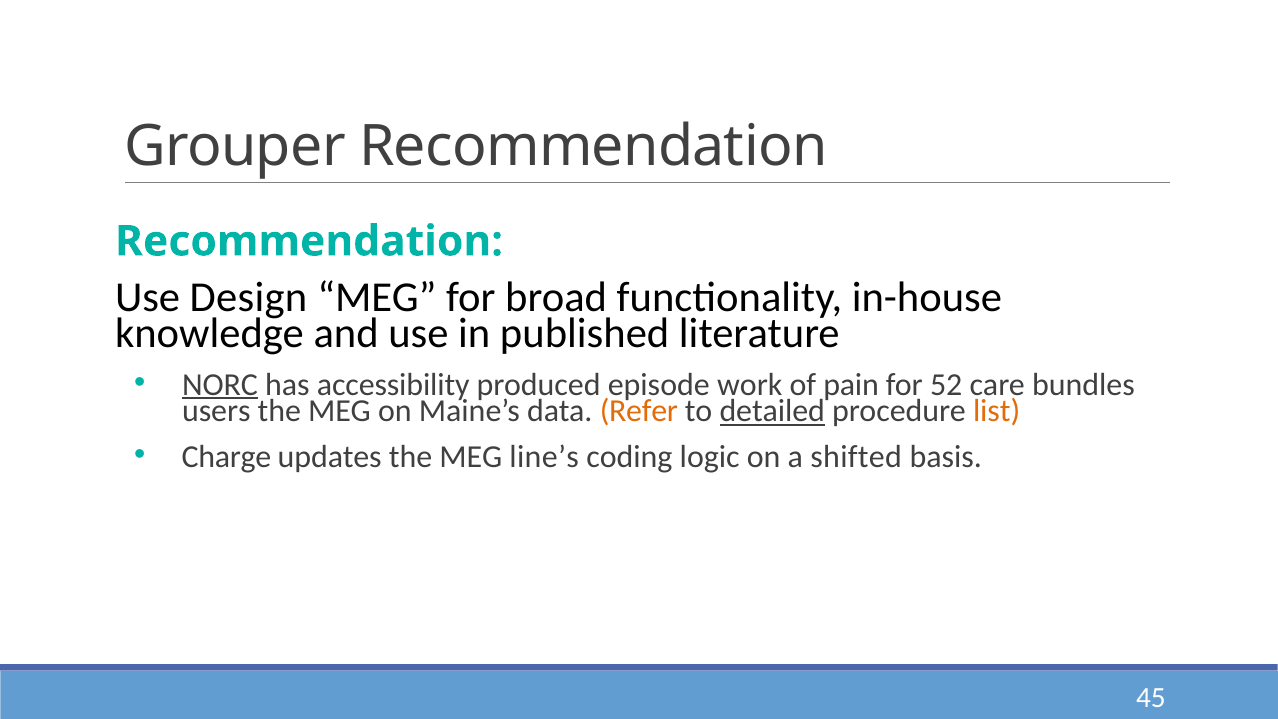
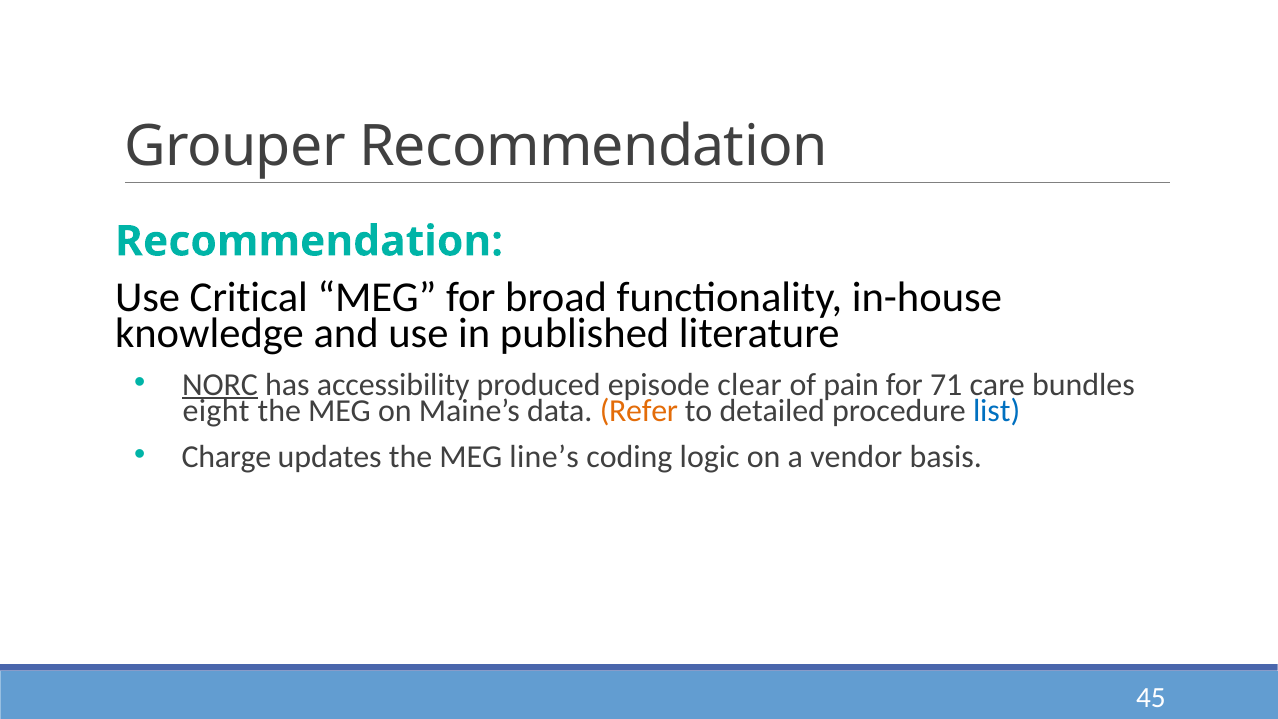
Design: Design -> Critical
work: work -> clear
52: 52 -> 71
users: users -> eight
detailed underline: present -> none
list colour: orange -> blue
shifted: shifted -> vendor
